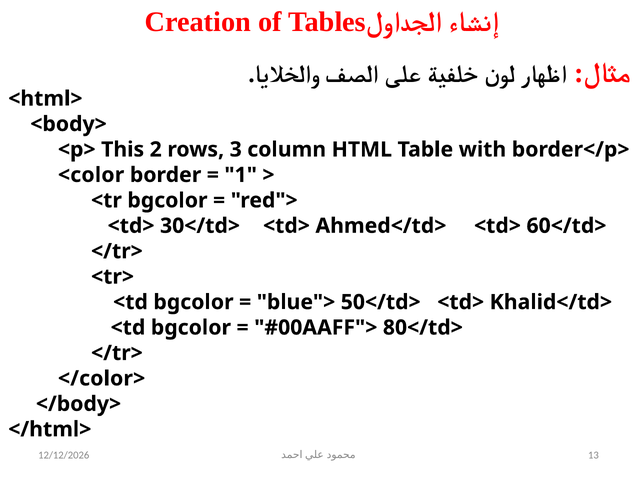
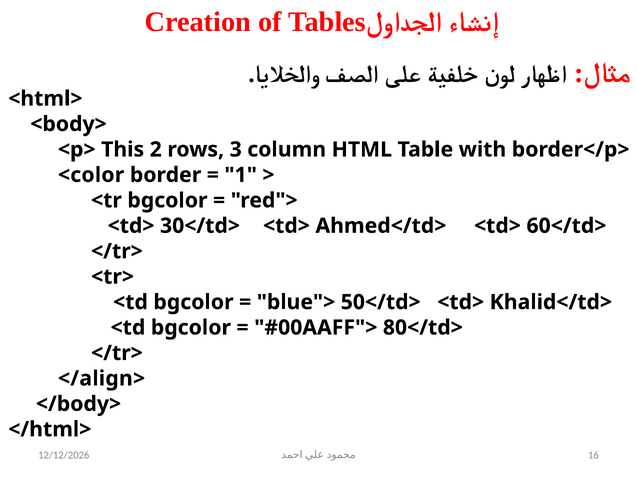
</color>: </color> -> </align>
13: 13 -> 16
